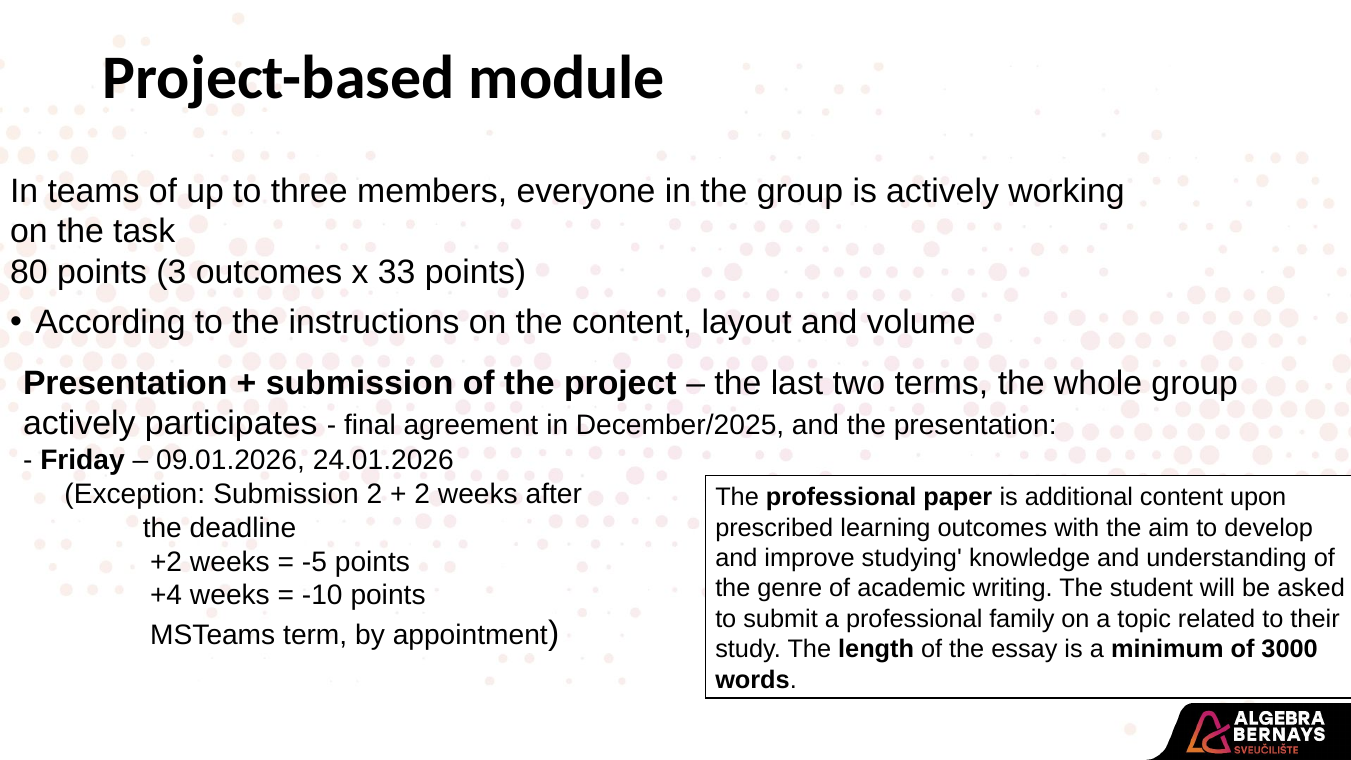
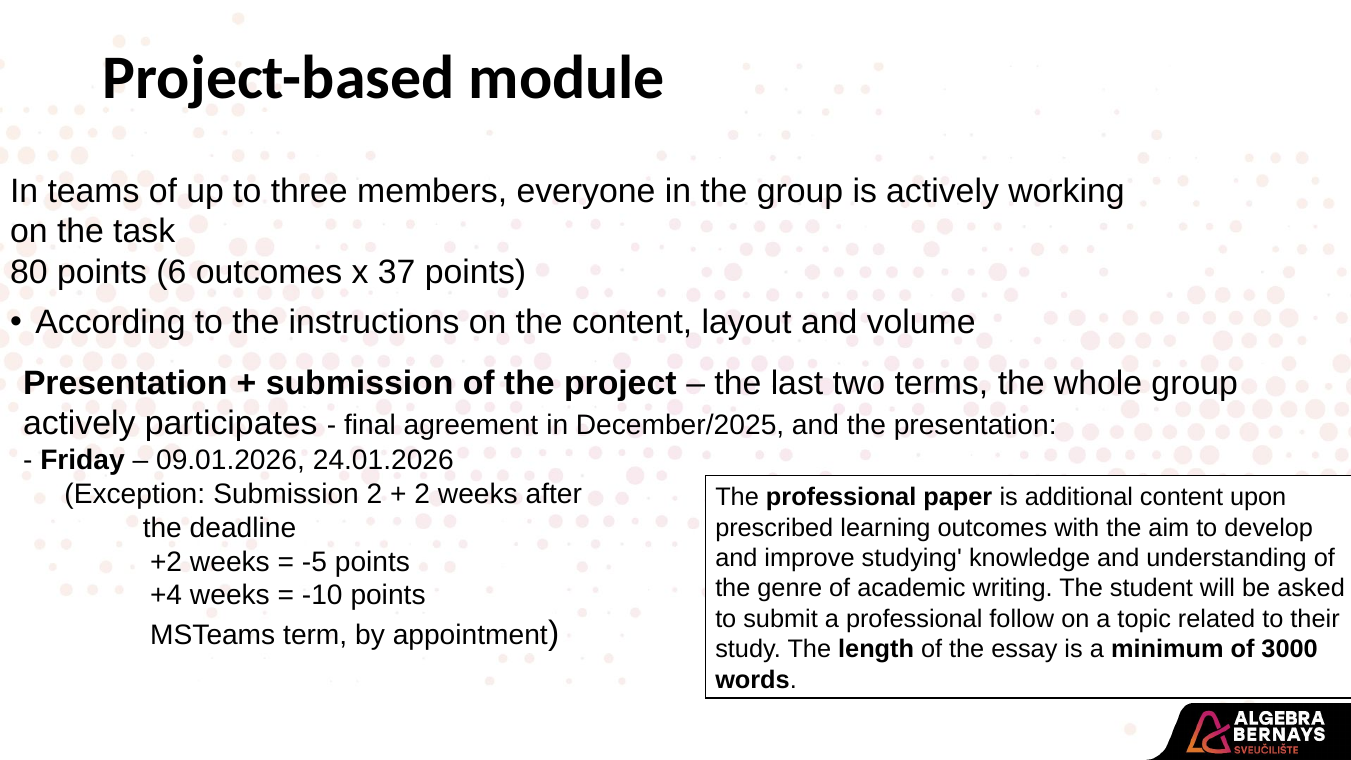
3: 3 -> 6
33: 33 -> 37
family: family -> follow
